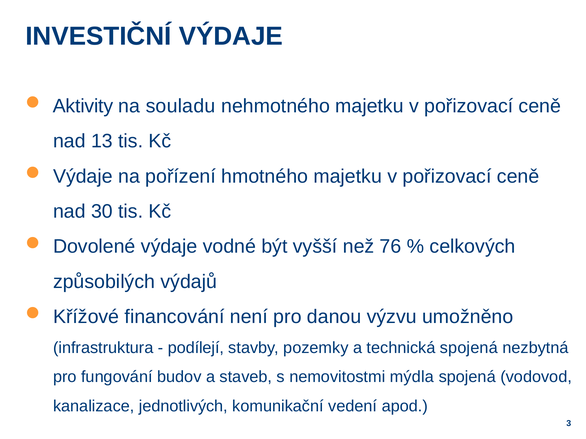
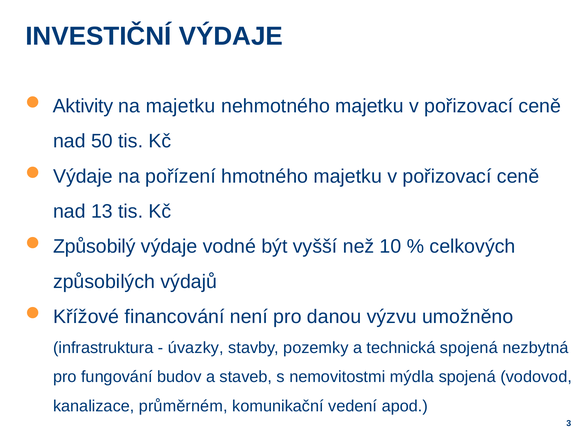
na souladu: souladu -> majetku
13: 13 -> 50
30: 30 -> 13
Dovolené: Dovolené -> Způsobilý
76: 76 -> 10
podílejí: podílejí -> úvazky
jednotlivých: jednotlivých -> průměrném
